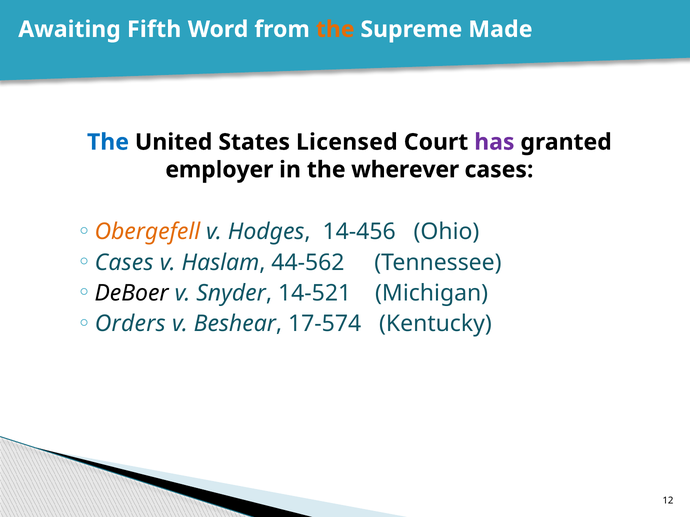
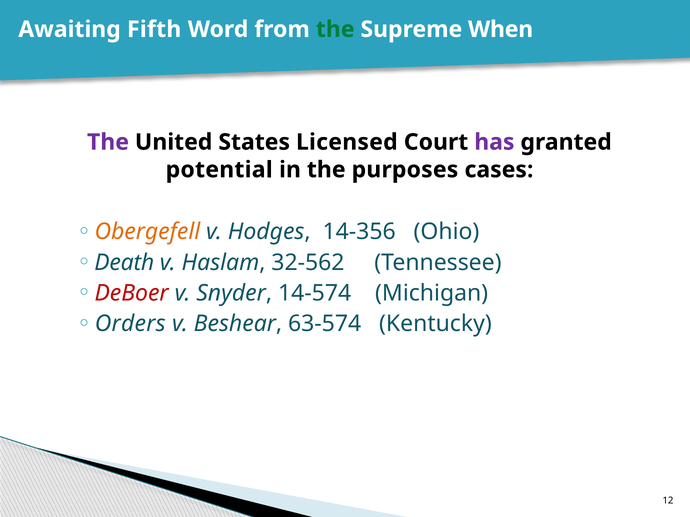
the at (335, 29) colour: orange -> green
Made: Made -> When
The at (108, 142) colour: blue -> purple
employer: employer -> potential
wherever: wherever -> purposes
14-456: 14-456 -> 14-356
Cases at (124, 263): Cases -> Death
44-562: 44-562 -> 32-562
DeBoer colour: black -> red
14-521: 14-521 -> 14-574
17-574: 17-574 -> 63-574
